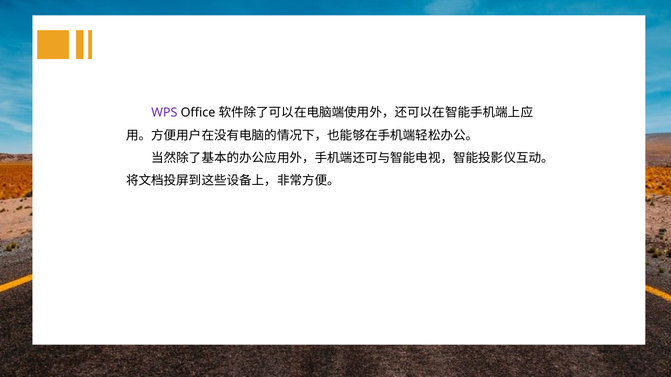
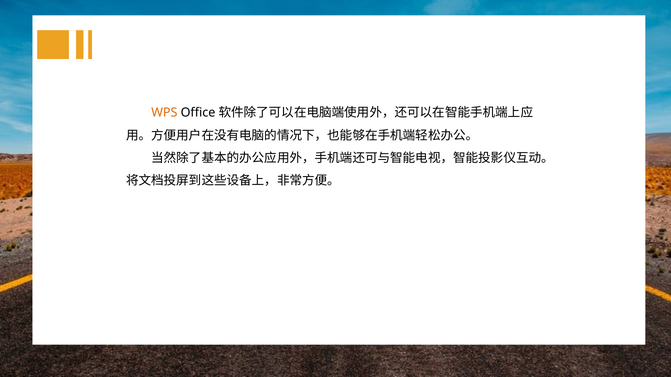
WPS colour: purple -> orange
